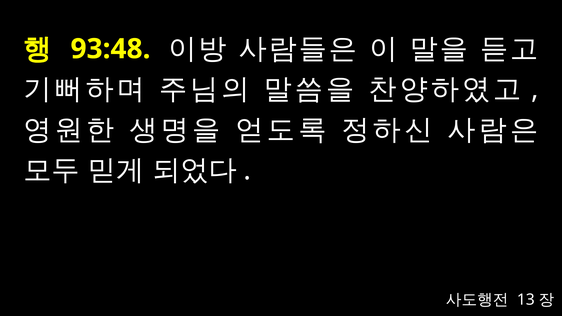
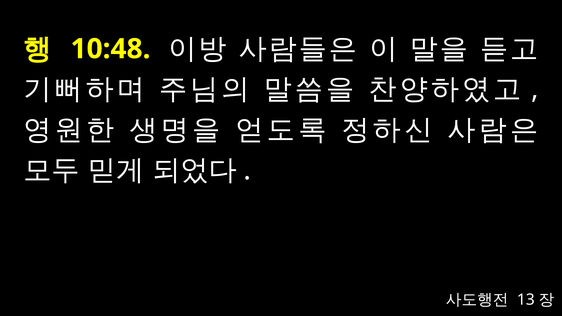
93:48: 93:48 -> 10:48
